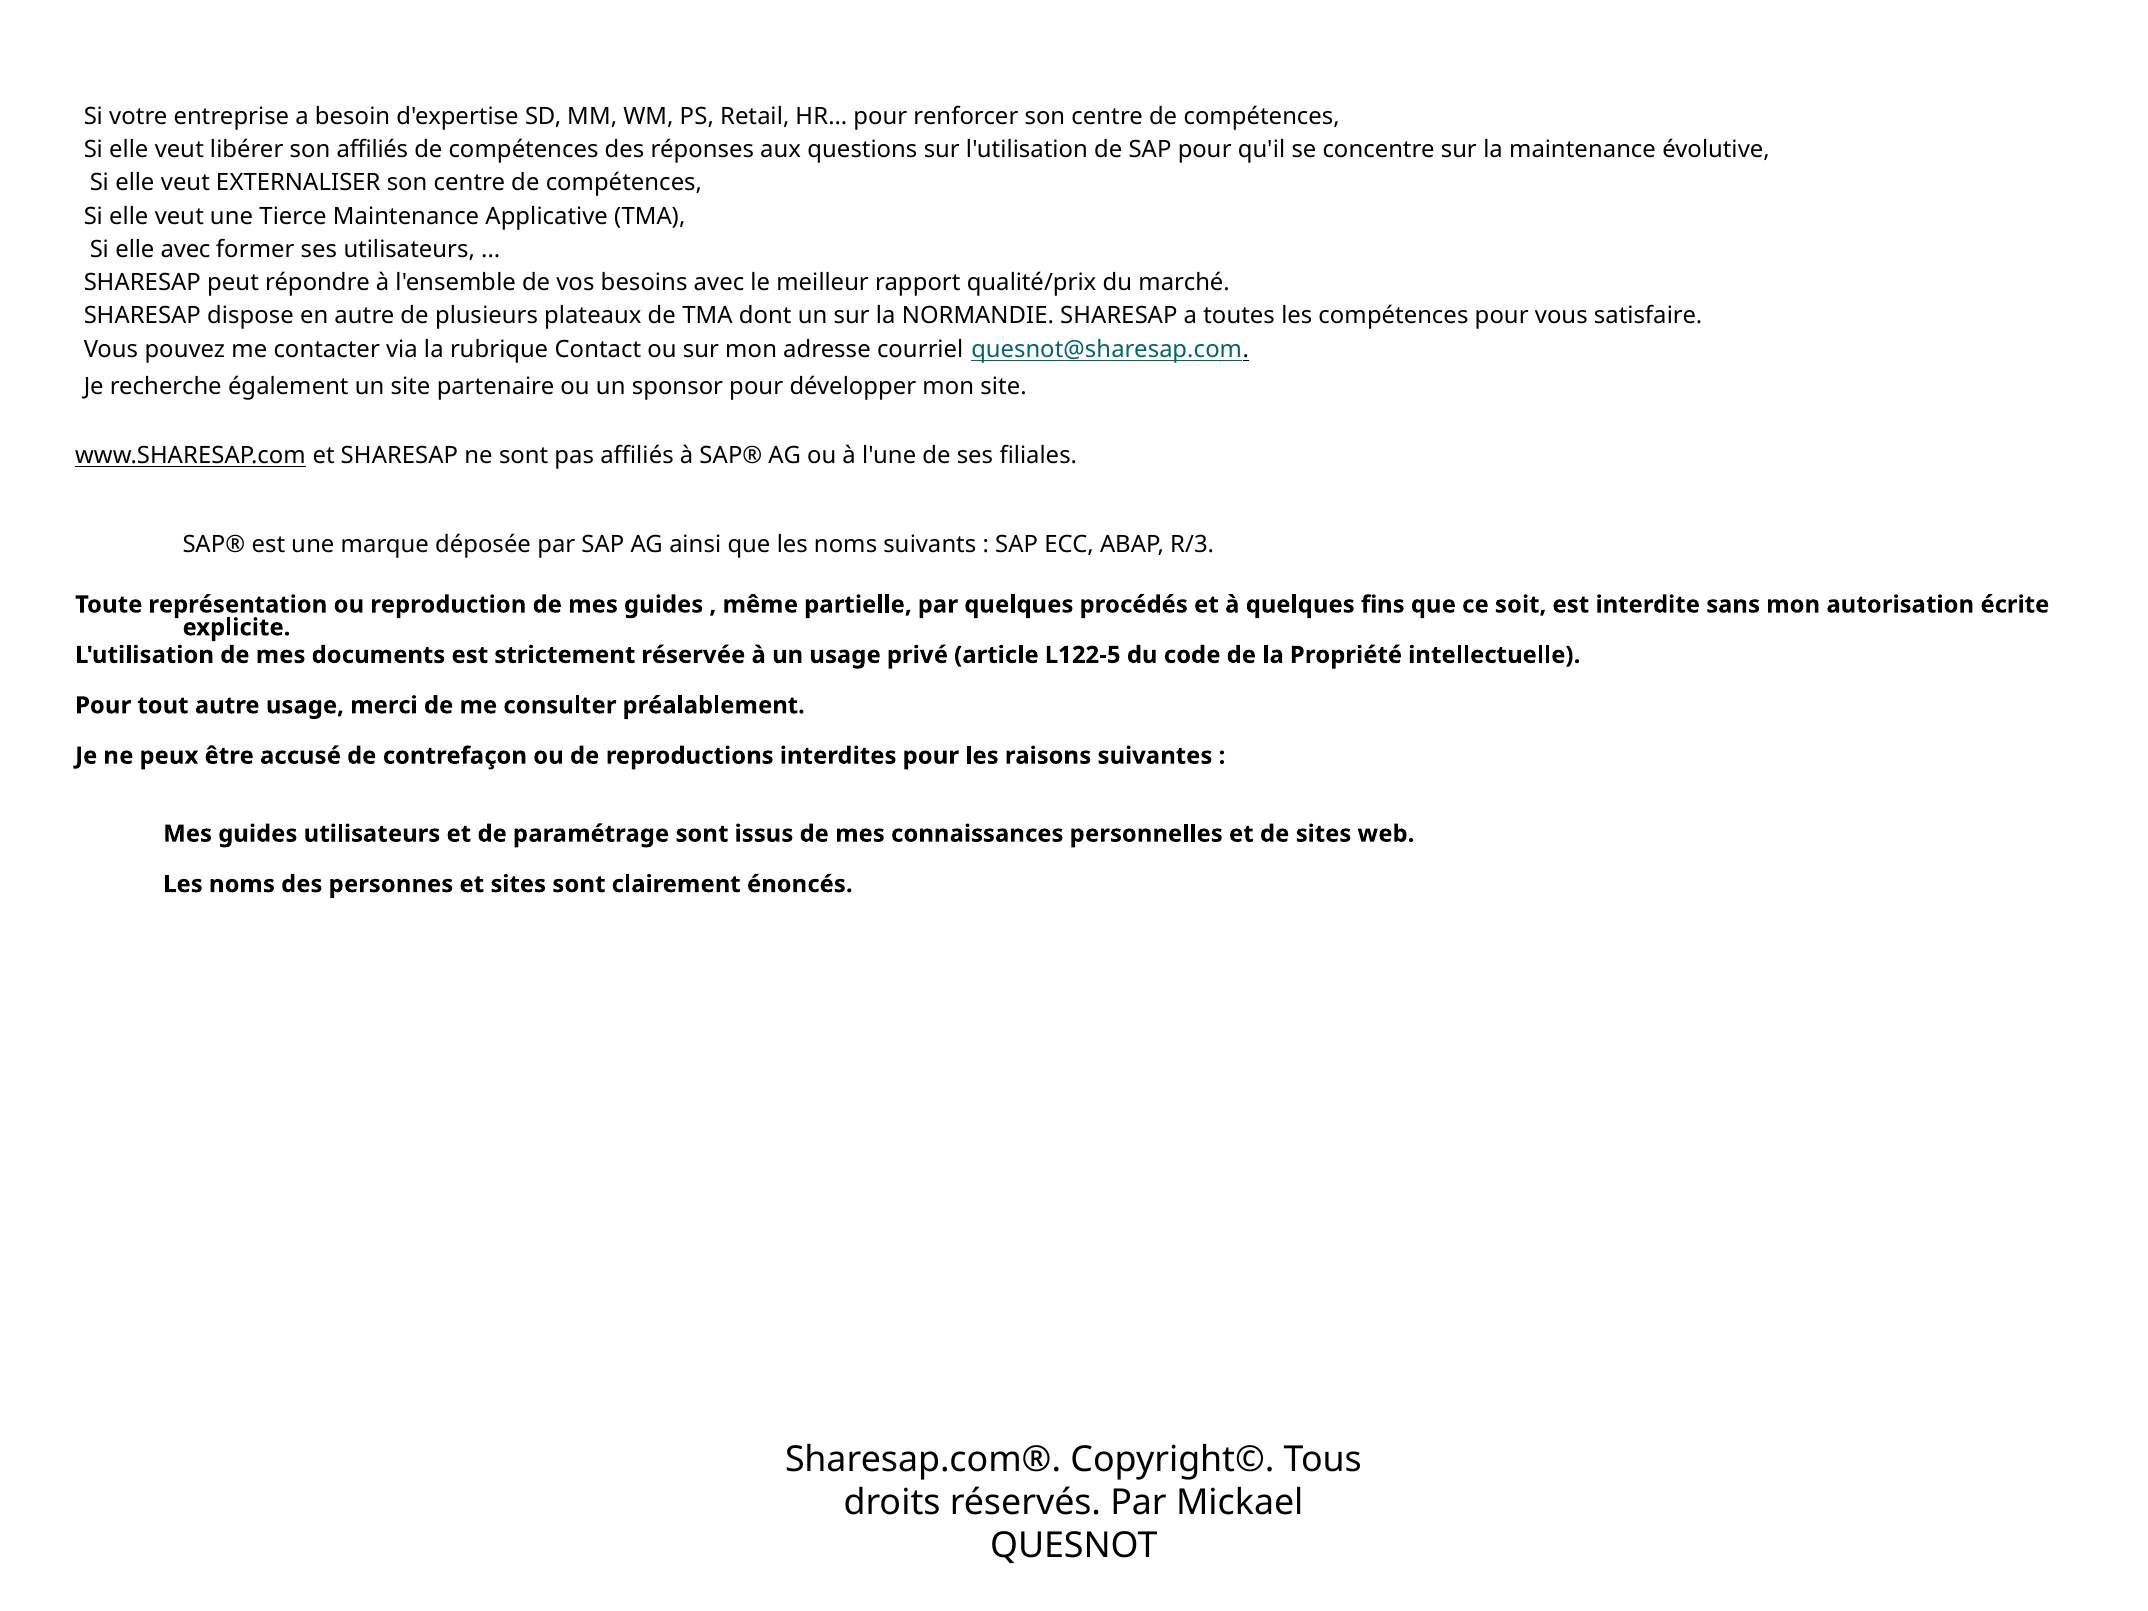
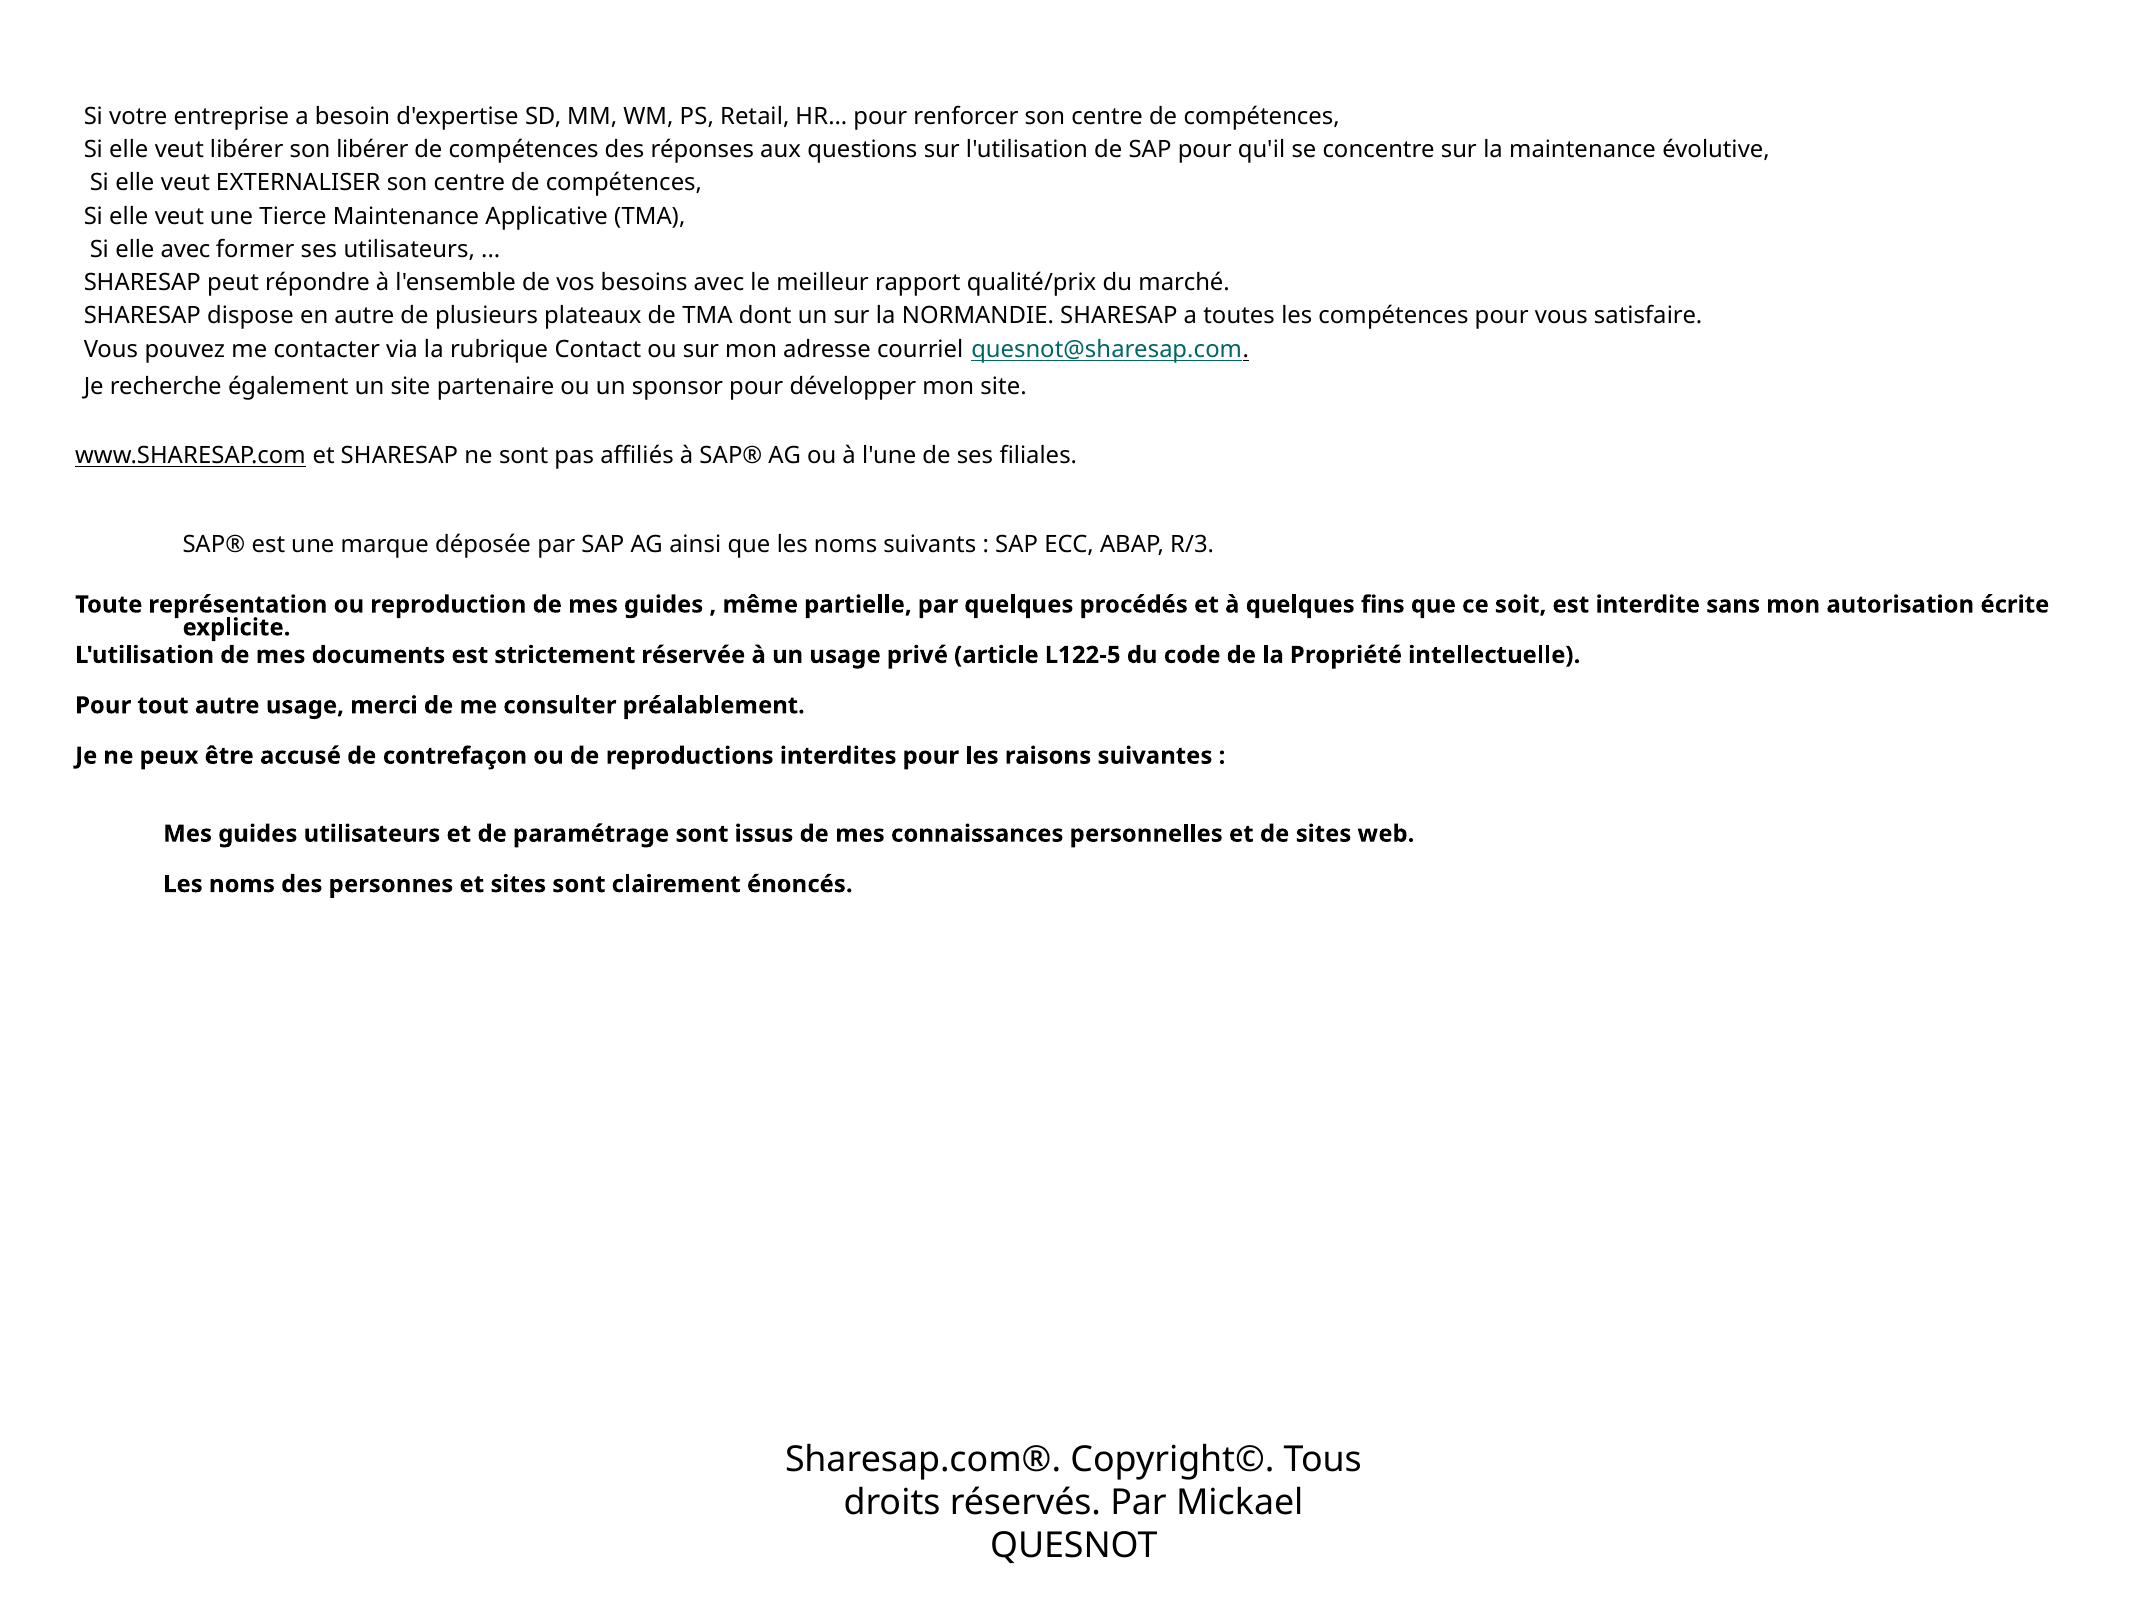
son affiliés: affiliés -> libérer
